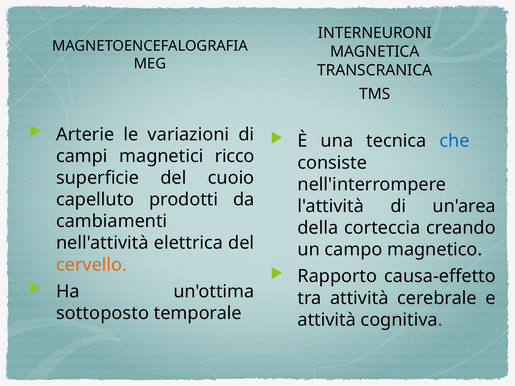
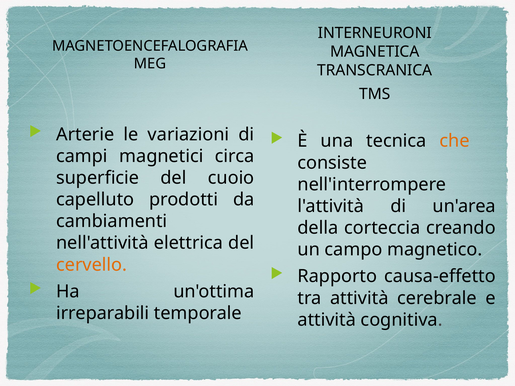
che colour: blue -> orange
ricco: ricco -> circa
sottoposto: sottoposto -> irreparabili
